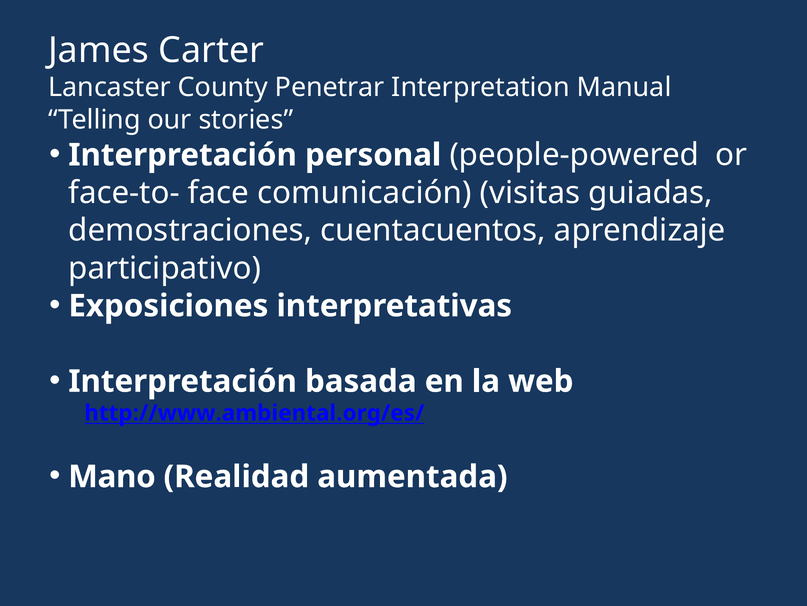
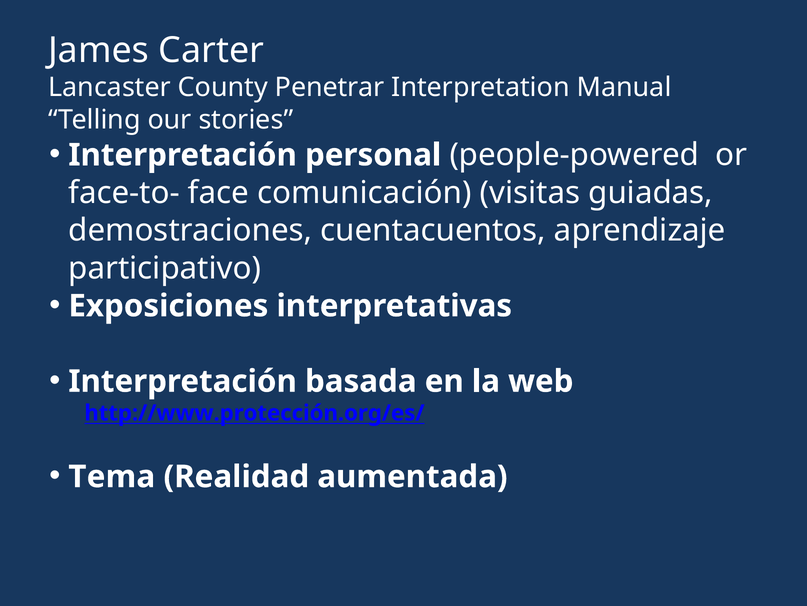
http://www.ambiental.org/es/: http://www.ambiental.org/es/ -> http://www.protección.org/es/
Mano: Mano -> Tema
